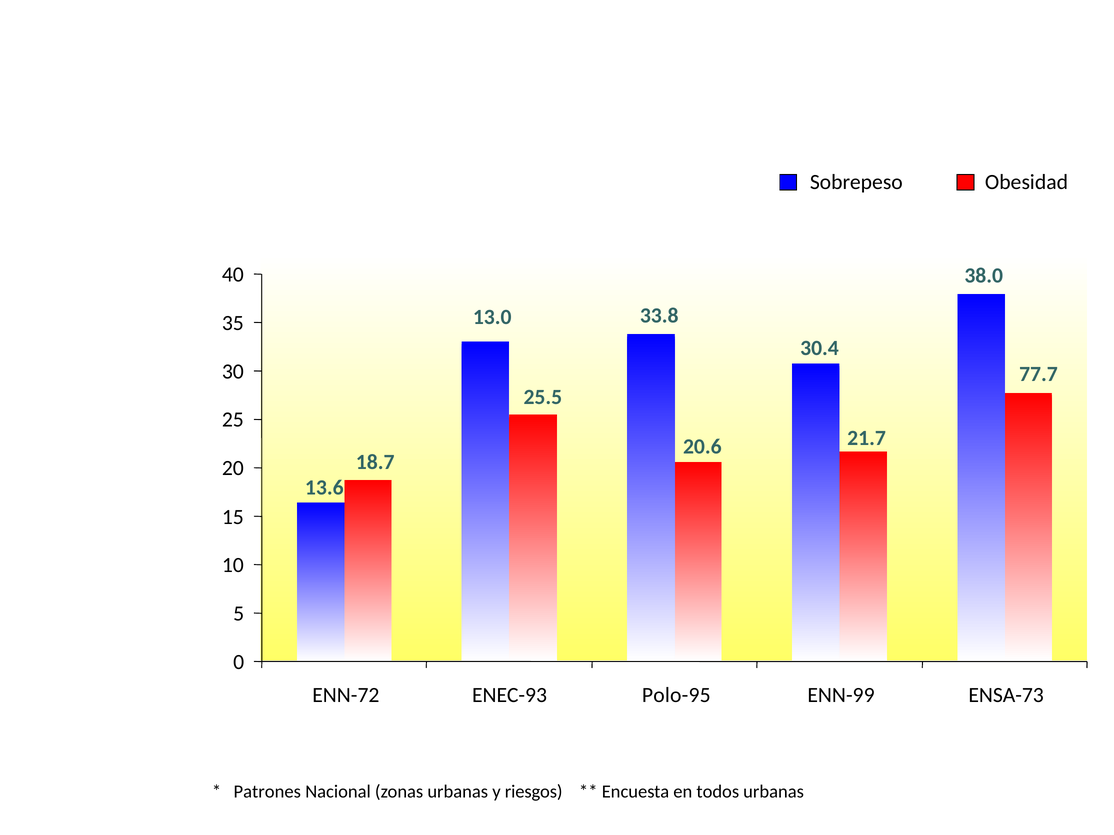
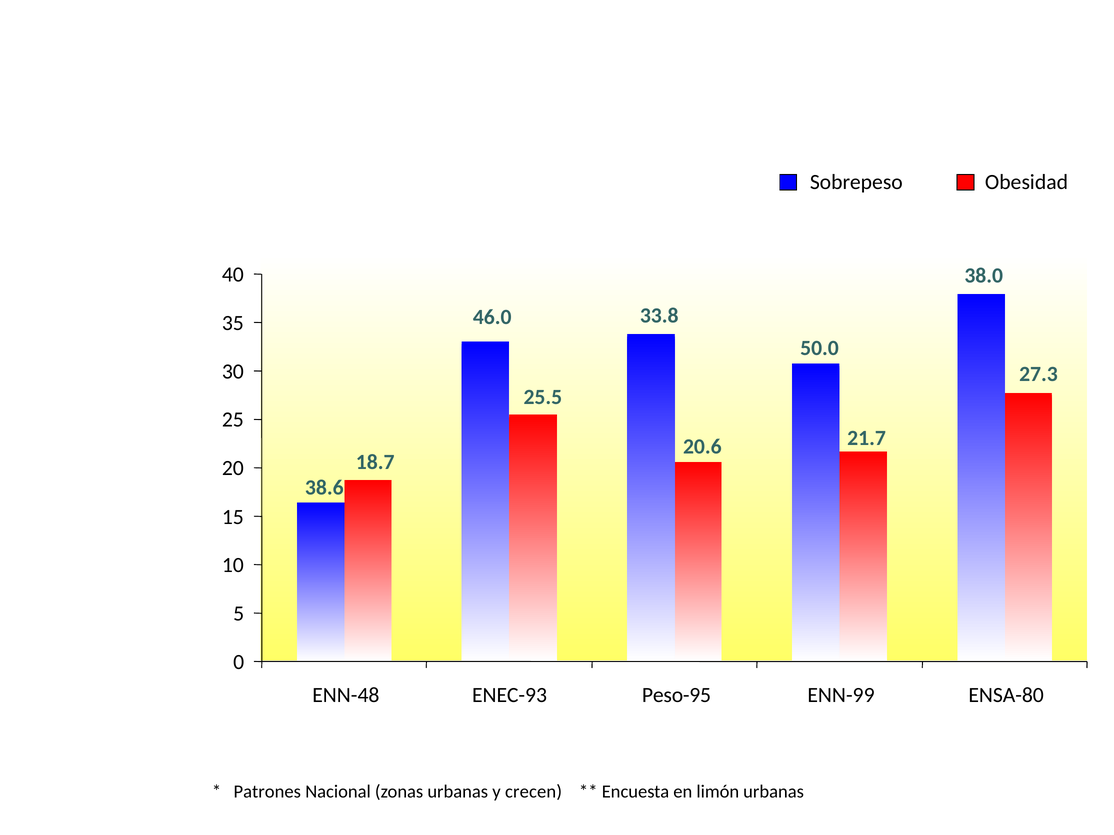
13.0: 13.0 -> 46.0
30.4: 30.4 -> 50.0
77.7: 77.7 -> 27.3
13.6: 13.6 -> 38.6
ENN-72: ENN-72 -> ENN-48
Polo-95: Polo-95 -> Peso-95
ENSA-73: ENSA-73 -> ENSA-80
riesgos: riesgos -> crecen
todos: todos -> limón
